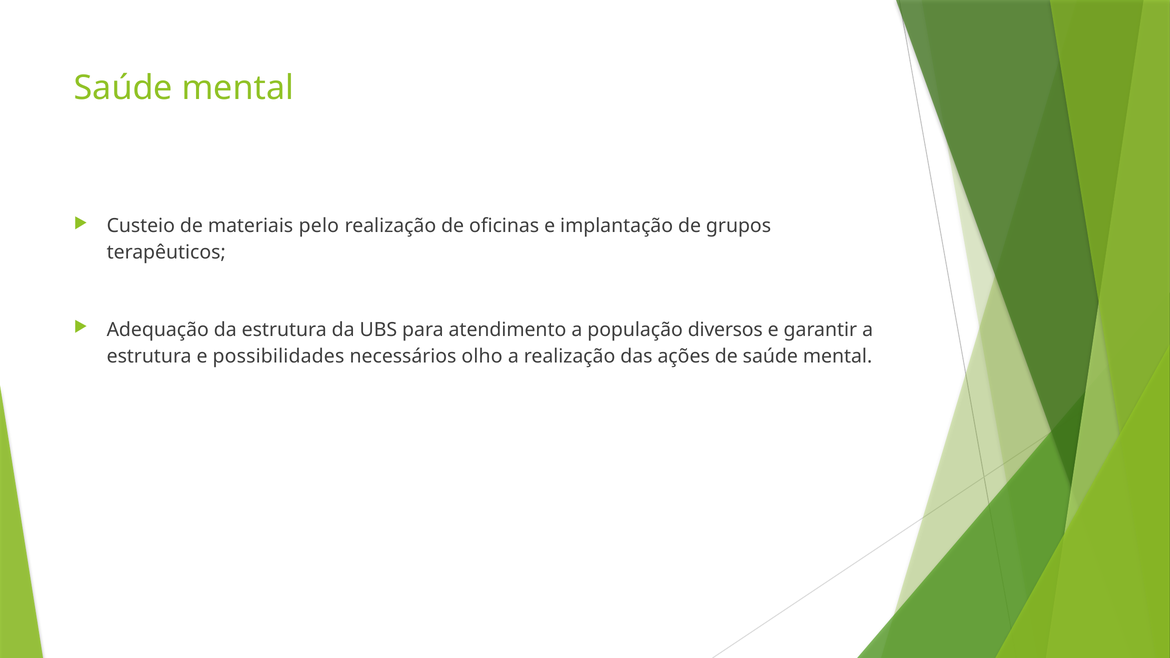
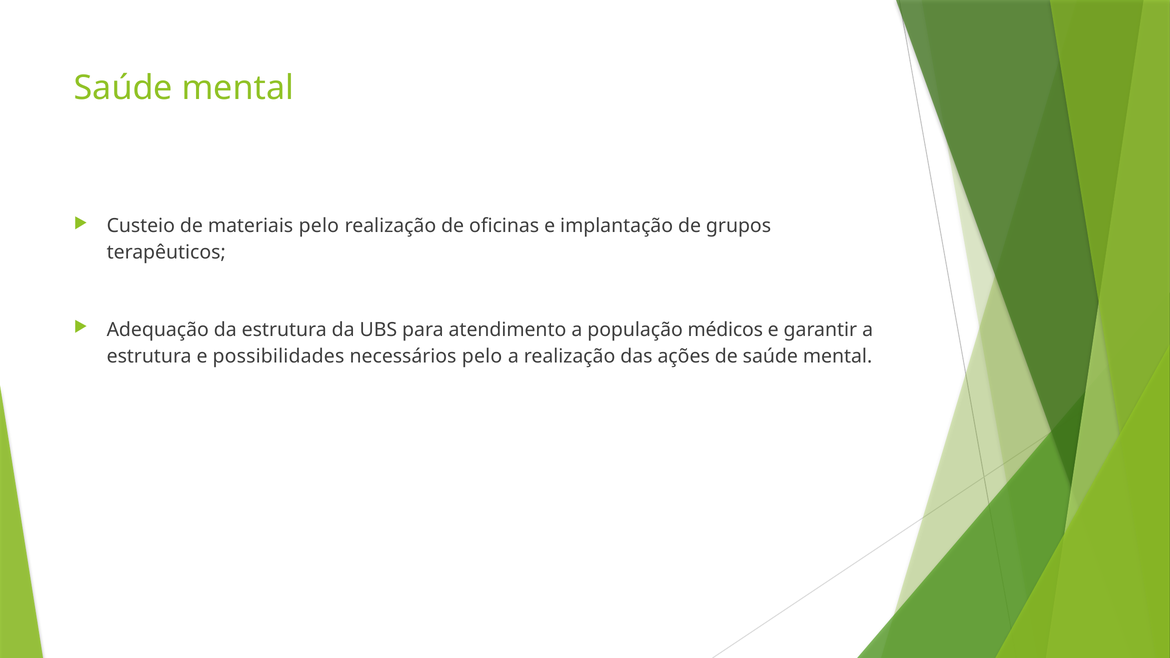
diversos: diversos -> médicos
necessários olho: olho -> pelo
